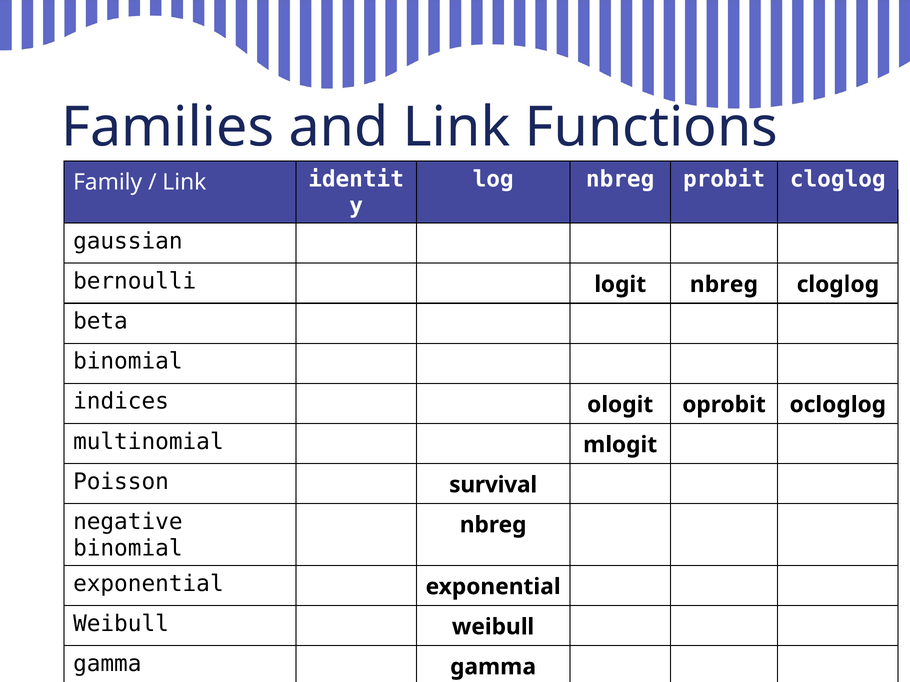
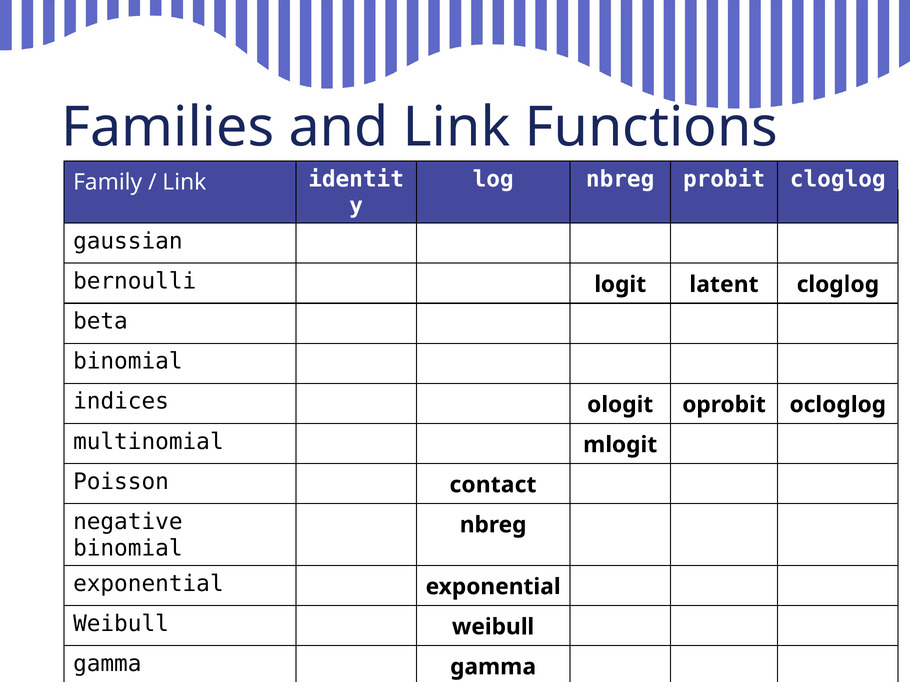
logit nbreg: nbreg -> latent
survival: survival -> contact
